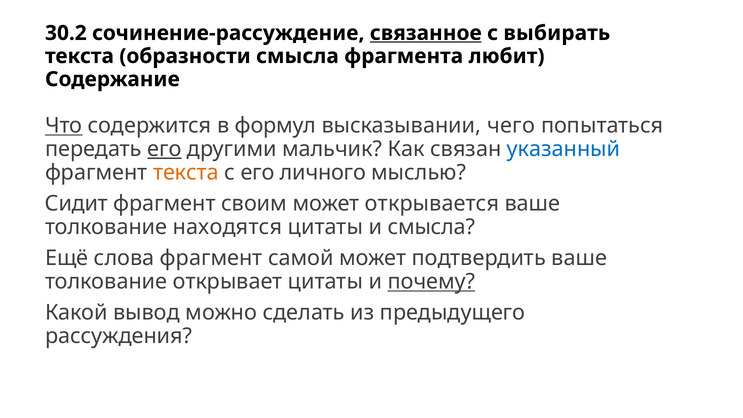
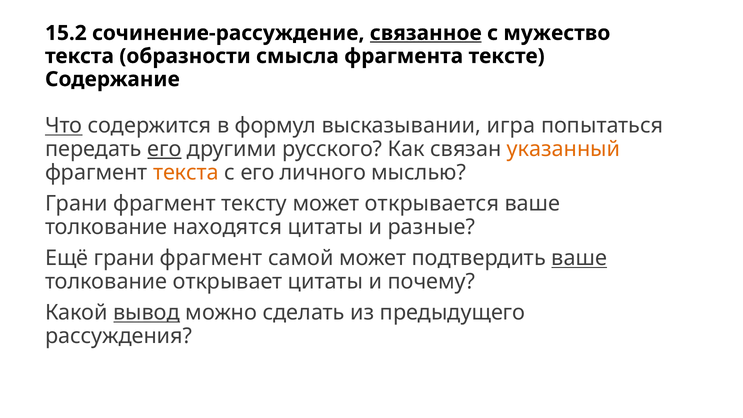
30.2: 30.2 -> 15.2
выбирать: выбирать -> мужество
любит: любит -> тексте
чего: чего -> игра
мальчик: мальчик -> русского
указанный colour: blue -> orange
Сидит at (76, 204): Сидит -> Грани
своим: своим -> тексту
и смысла: смысла -> разные
Ещё слова: слова -> грани
ваше at (579, 258) underline: none -> present
почему underline: present -> none
вывод underline: none -> present
